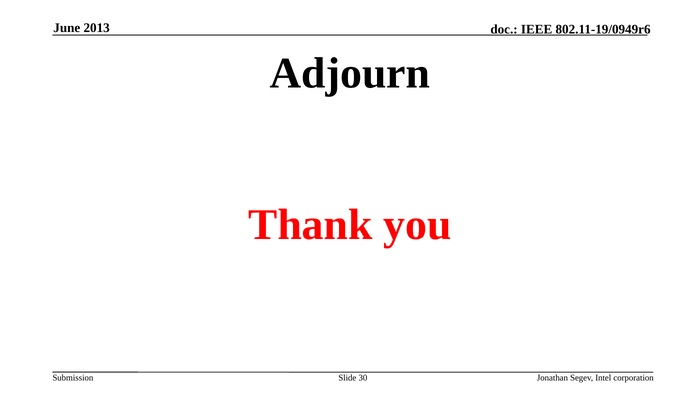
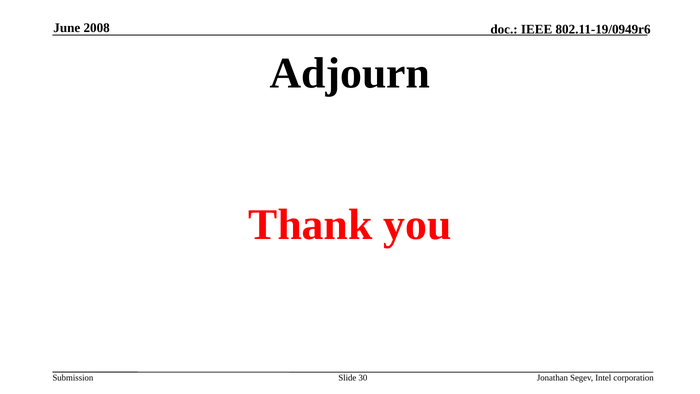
2013: 2013 -> 2008
